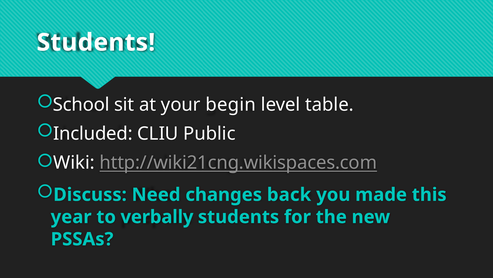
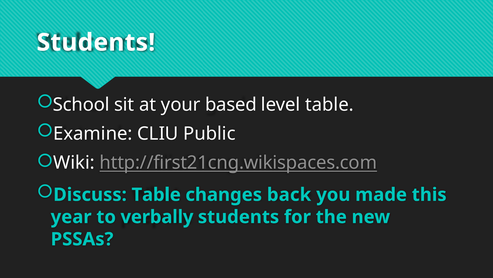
begin: begin -> based
Included: Included -> Examine
http://wiki21cng.wikispaces.com: http://wiki21cng.wikispaces.com -> http://first21cng.wikispaces.com
Discuss Need: Need -> Table
